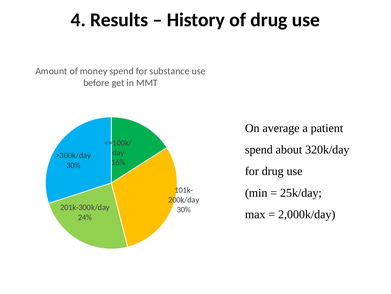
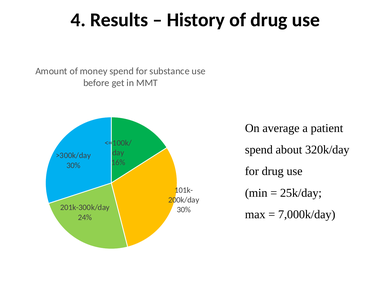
2,000k/day: 2,000k/day -> 7,000k/day
